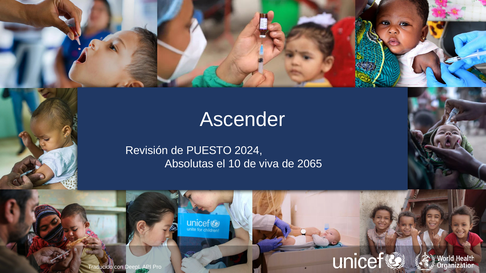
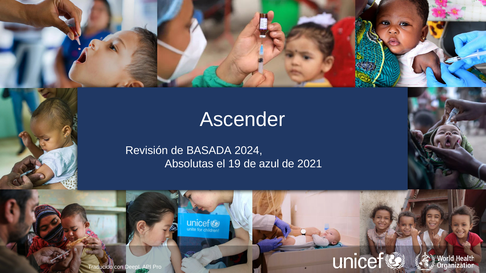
PUESTO: PUESTO -> BASADA
10: 10 -> 19
viva: viva -> azul
2065: 2065 -> 2021
